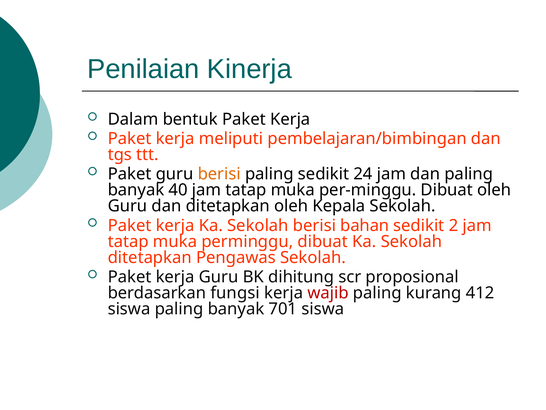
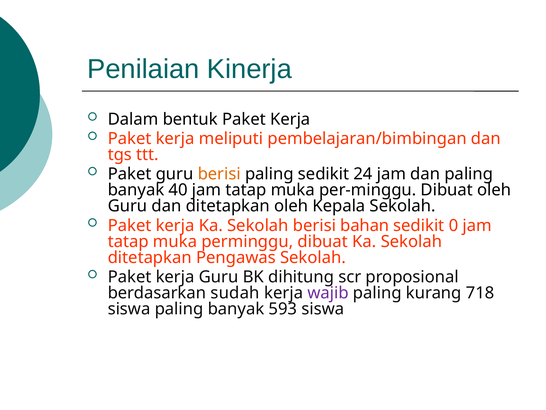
2: 2 -> 0
fungsi: fungsi -> sudah
wajib colour: red -> purple
412: 412 -> 718
701: 701 -> 593
